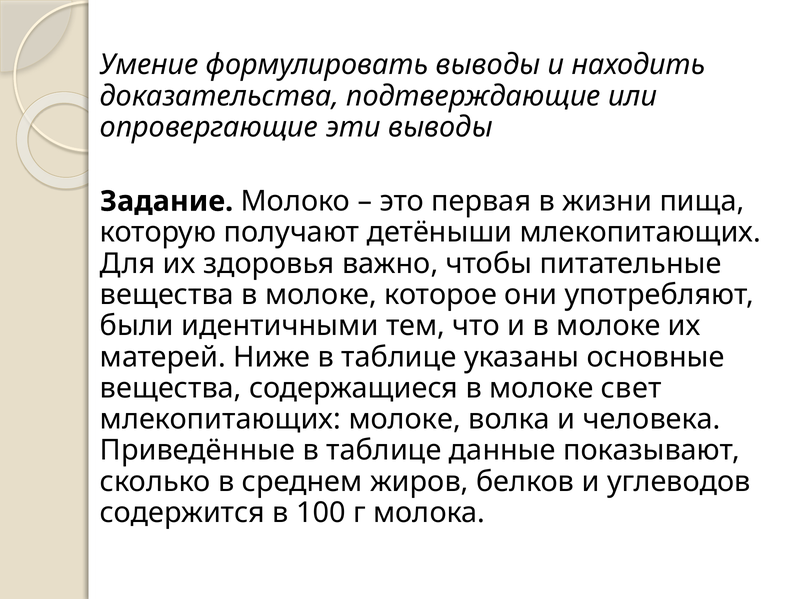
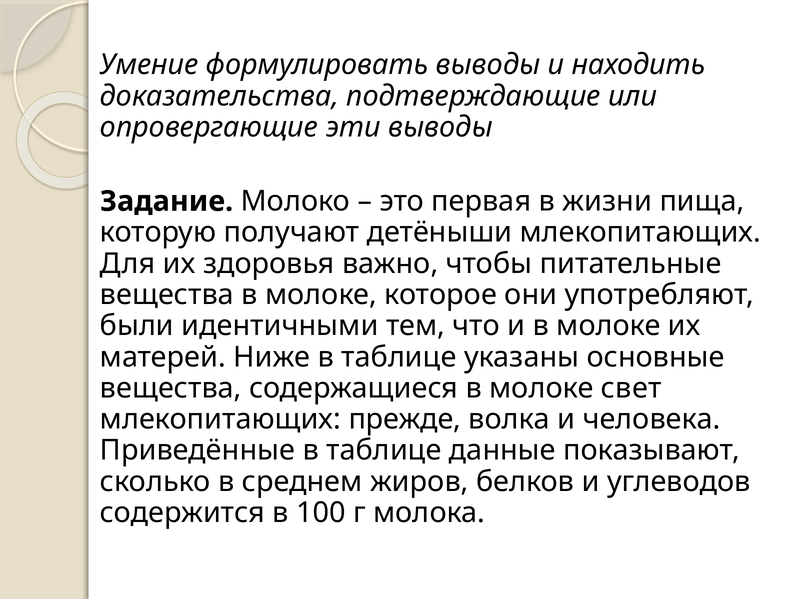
млекопитающих молоке: молоке -> прежде
